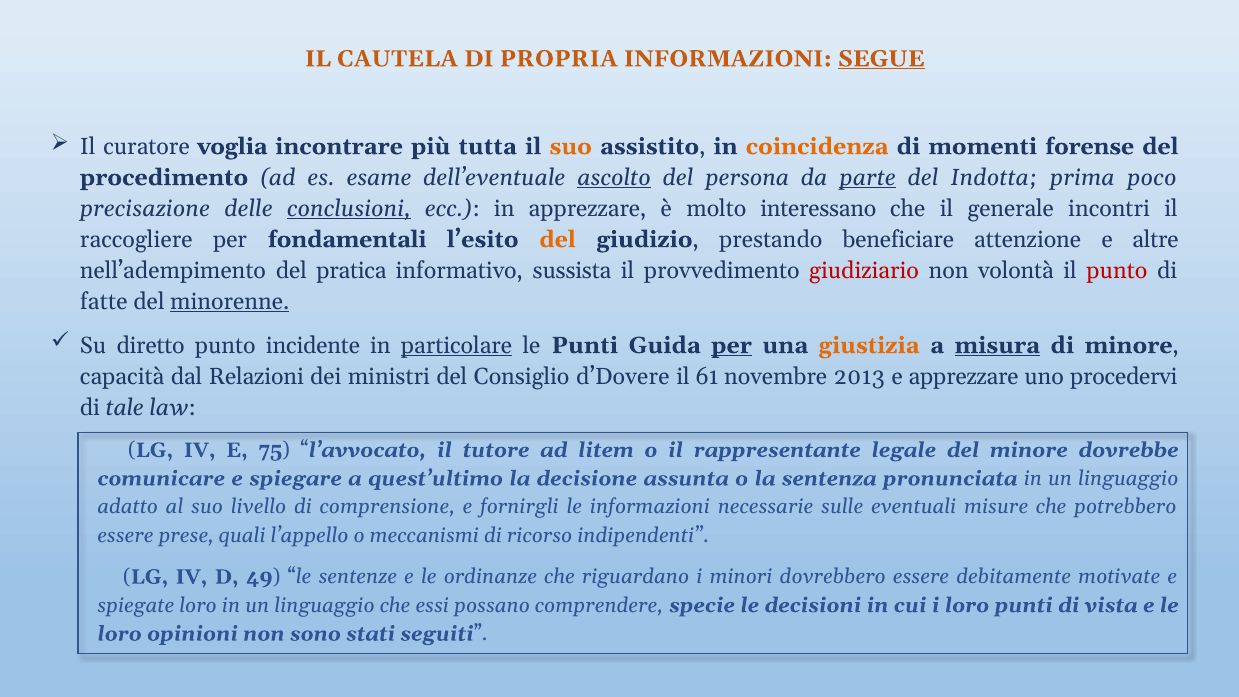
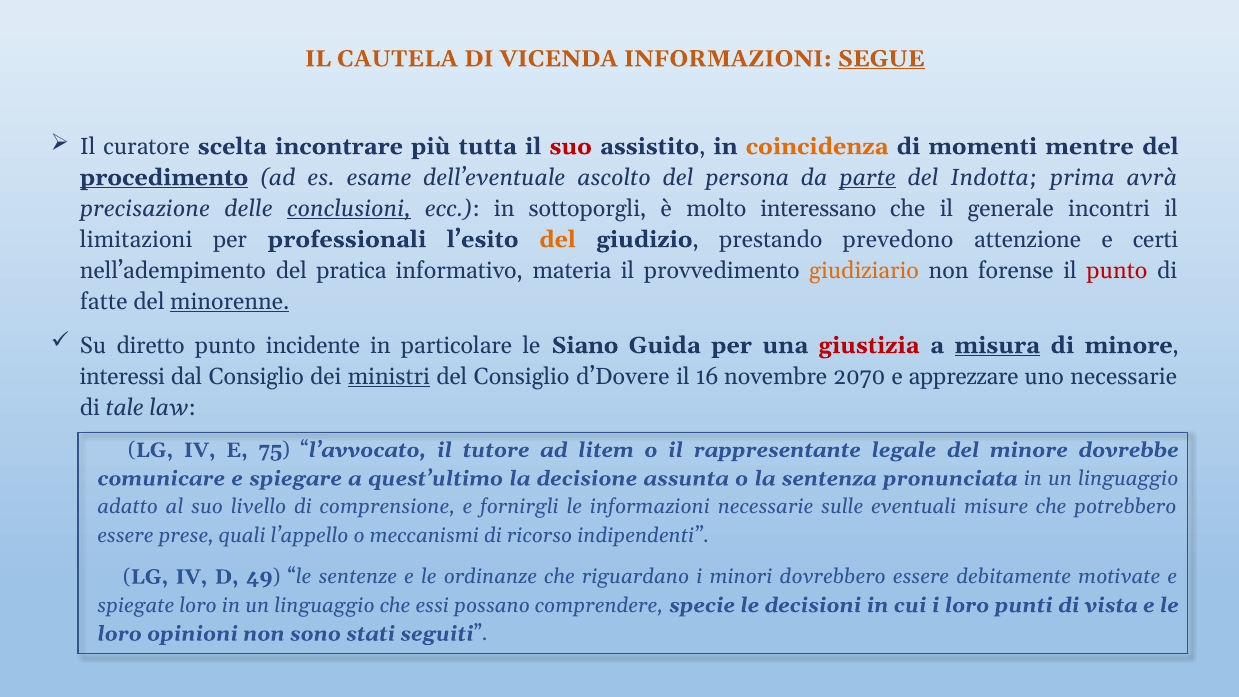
PROPRIA: PROPRIA -> VICENDA
voglia: voglia -> scelta
suo at (571, 146) colour: orange -> red
forense: forense -> mentre
procedimento underline: none -> present
ascolto underline: present -> none
poco: poco -> avrà
in apprezzare: apprezzare -> sottoporgli
raccogliere: raccogliere -> limitazioni
fondamentali: fondamentali -> professionali
beneficiare: beneficiare -> prevedono
altre: altre -> certi
sussista: sussista -> materia
giudiziario colour: red -> orange
volontà: volontà -> forense
particolare underline: present -> none
le Punti: Punti -> Siano
per at (732, 345) underline: present -> none
giustizia colour: orange -> red
capacità: capacità -> interessi
dal Relazioni: Relazioni -> Consiglio
ministri underline: none -> present
61: 61 -> 16
2013: 2013 -> 2070
uno procedervi: procedervi -> necessarie
